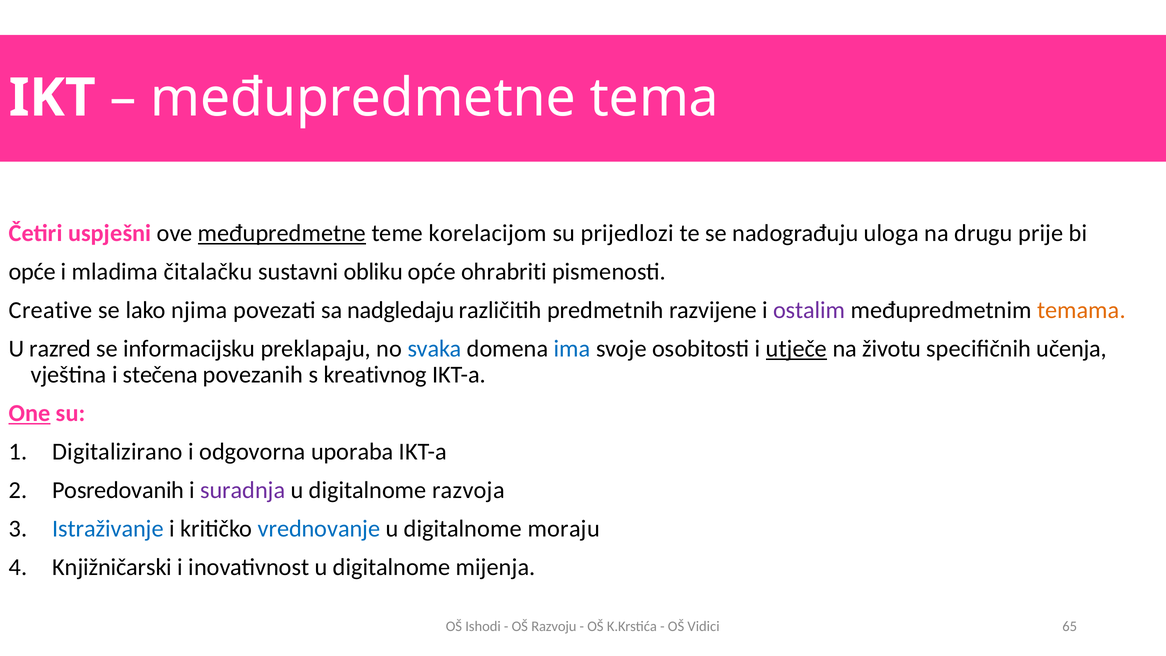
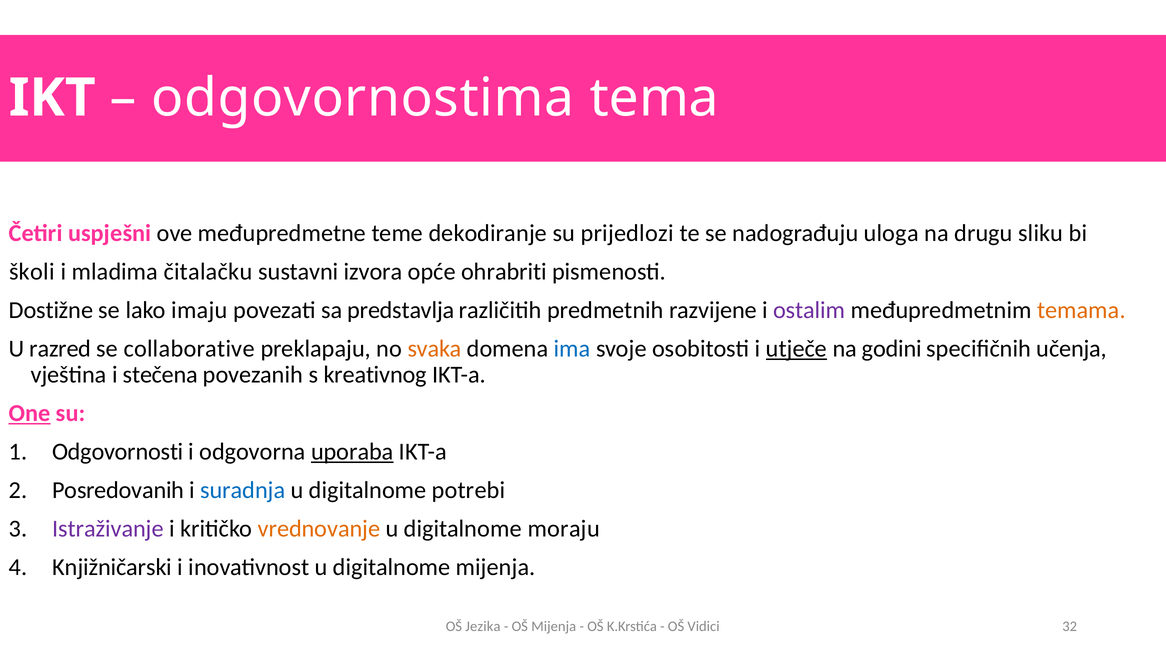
međupredmetne at (363, 98): međupredmetne -> odgovornostima
međupredmetne at (282, 233) underline: present -> none
korelacijom: korelacijom -> dekodiranje
prije: prije -> sliku
opće at (32, 272): opće -> školi
obliku: obliku -> izvora
Creative: Creative -> Dostižne
njima: njima -> imaju
nadgledaju: nadgledaju -> predstavlja
informacijsku: informacijsku -> collaborative
svaka colour: blue -> orange
životu: životu -> godini
Digitalizirano: Digitalizirano -> Odgovornosti
uporaba underline: none -> present
suradnja colour: purple -> blue
razvoja: razvoja -> potrebi
Istraživanje colour: blue -> purple
vrednovanje colour: blue -> orange
Ishodi: Ishodi -> Jezika
OŠ Razvoju: Razvoju -> Mijenja
65: 65 -> 32
